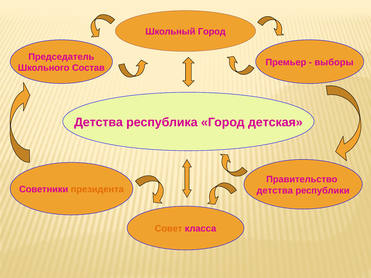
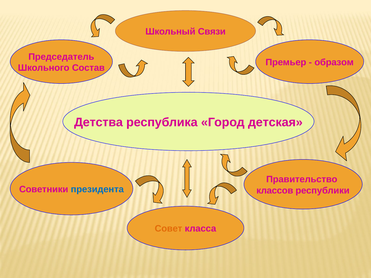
Школьный Город: Город -> Связи
выборы: выборы -> образом
президента colour: orange -> blue
детства at (275, 191): детства -> классов
